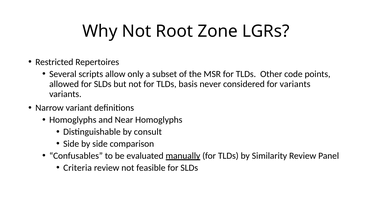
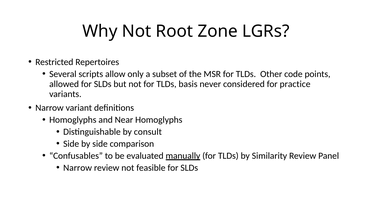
for variants: variants -> practice
Criteria at (78, 168): Criteria -> Narrow
